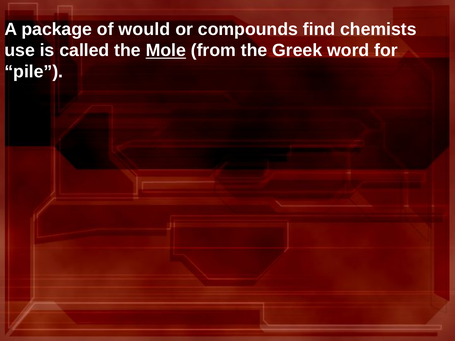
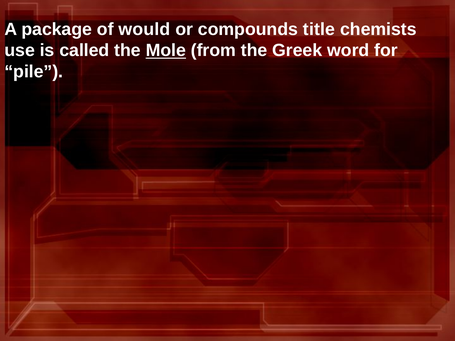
find: find -> title
